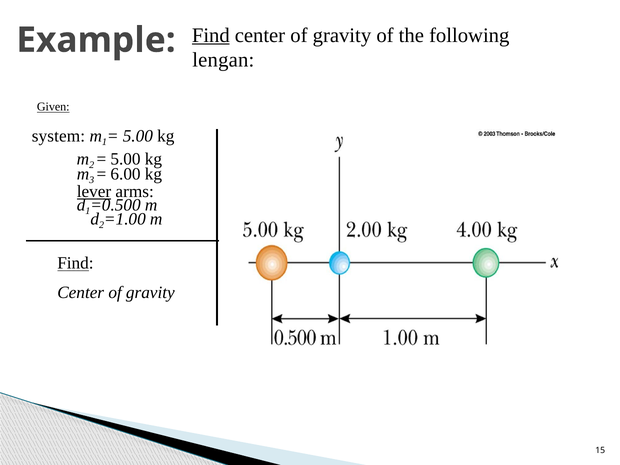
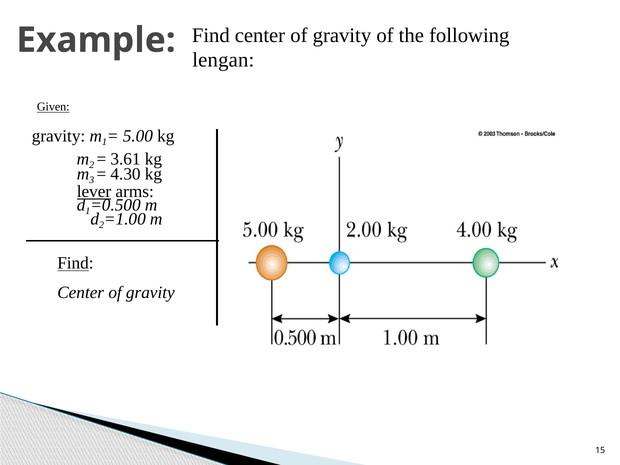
Find at (211, 35) underline: present -> none
system at (58, 136): system -> gravity
5.00 at (125, 159): 5.00 -> 3.61
6.00: 6.00 -> 4.30
